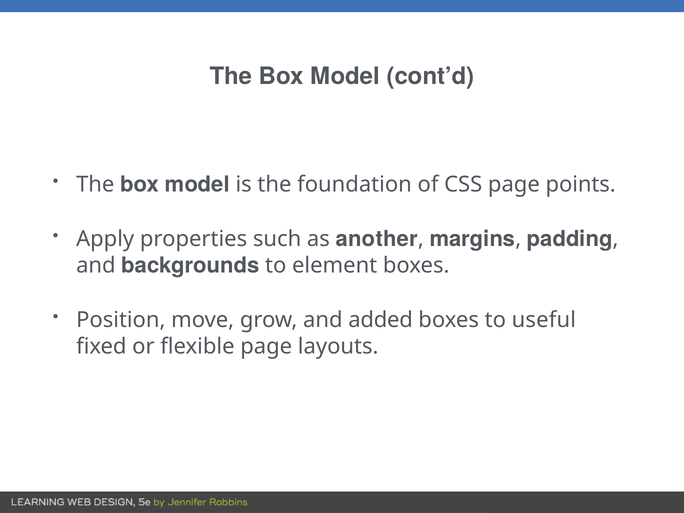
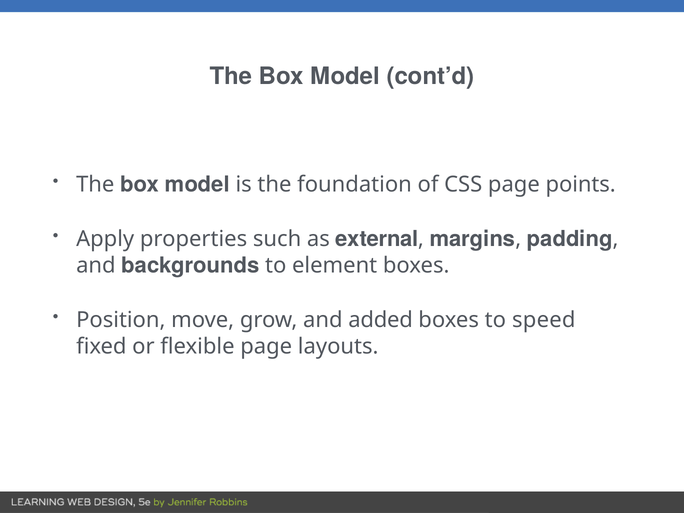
another: another -> external
useful: useful -> speed
